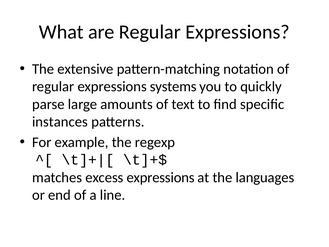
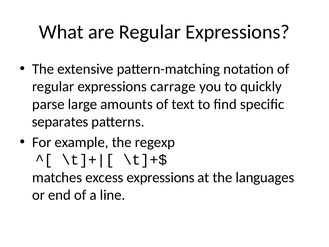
systems: systems -> carrage
instances: instances -> separates
